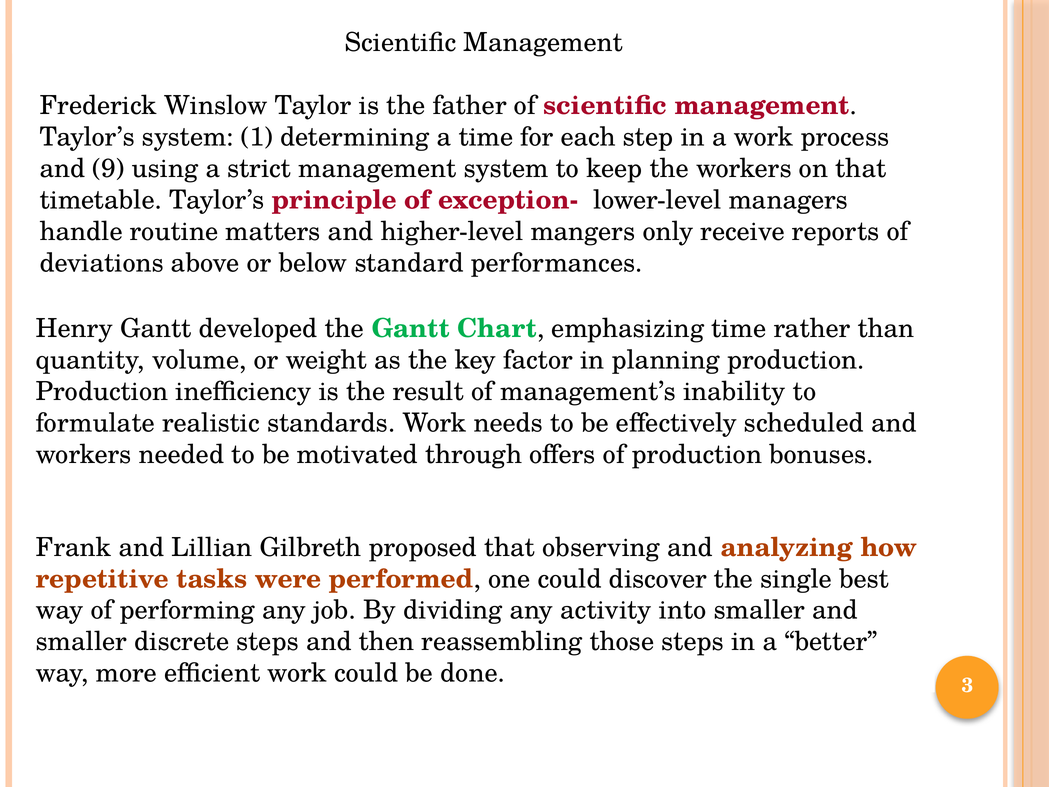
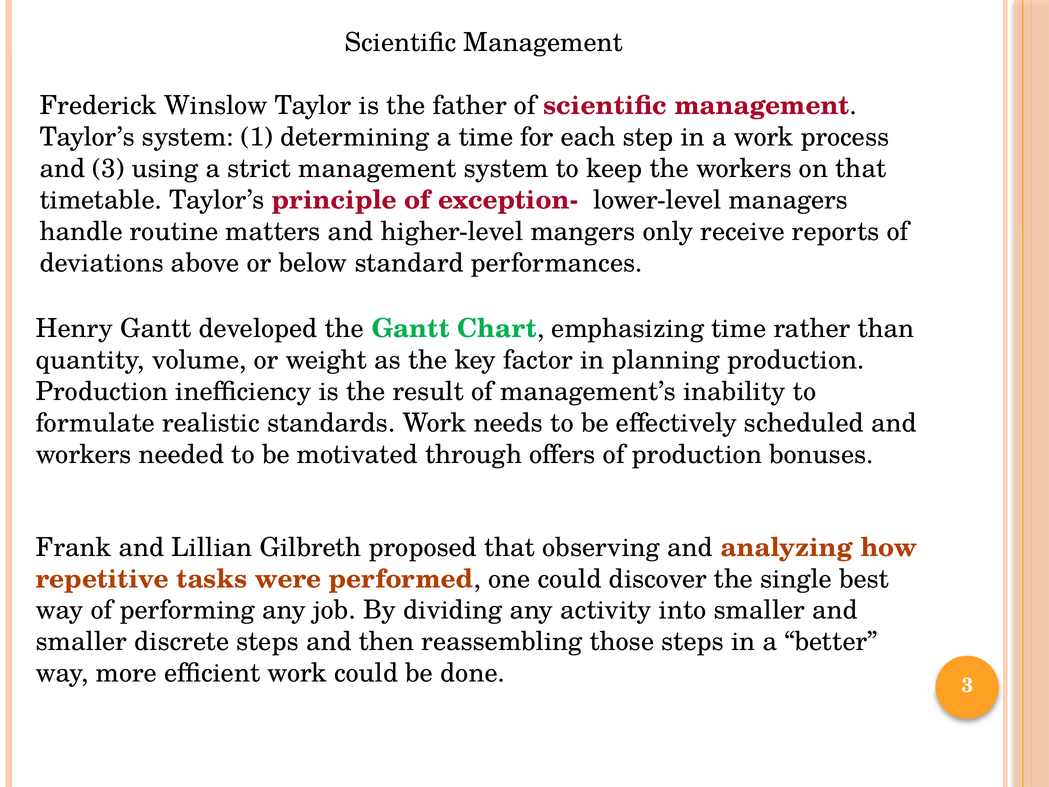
and 9: 9 -> 3
